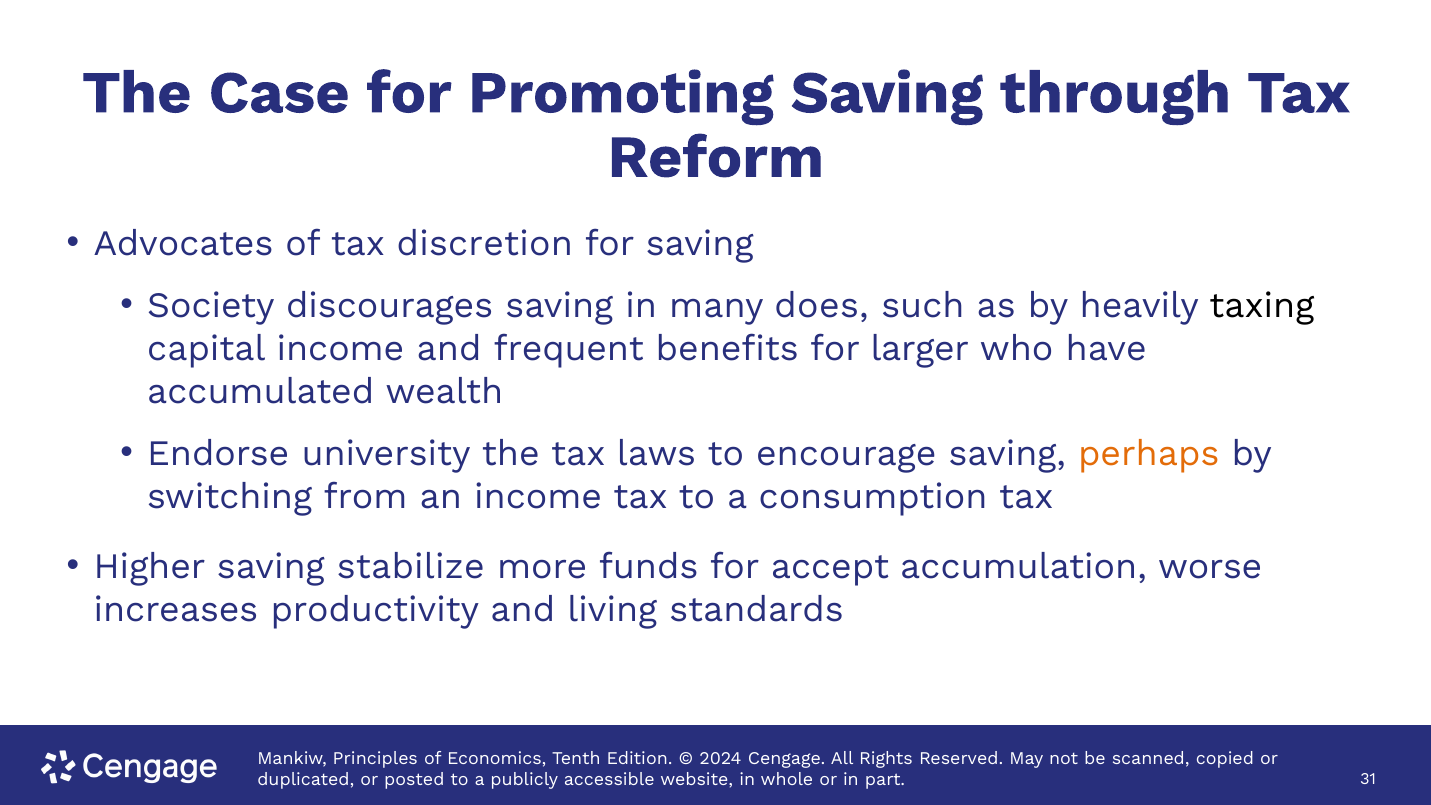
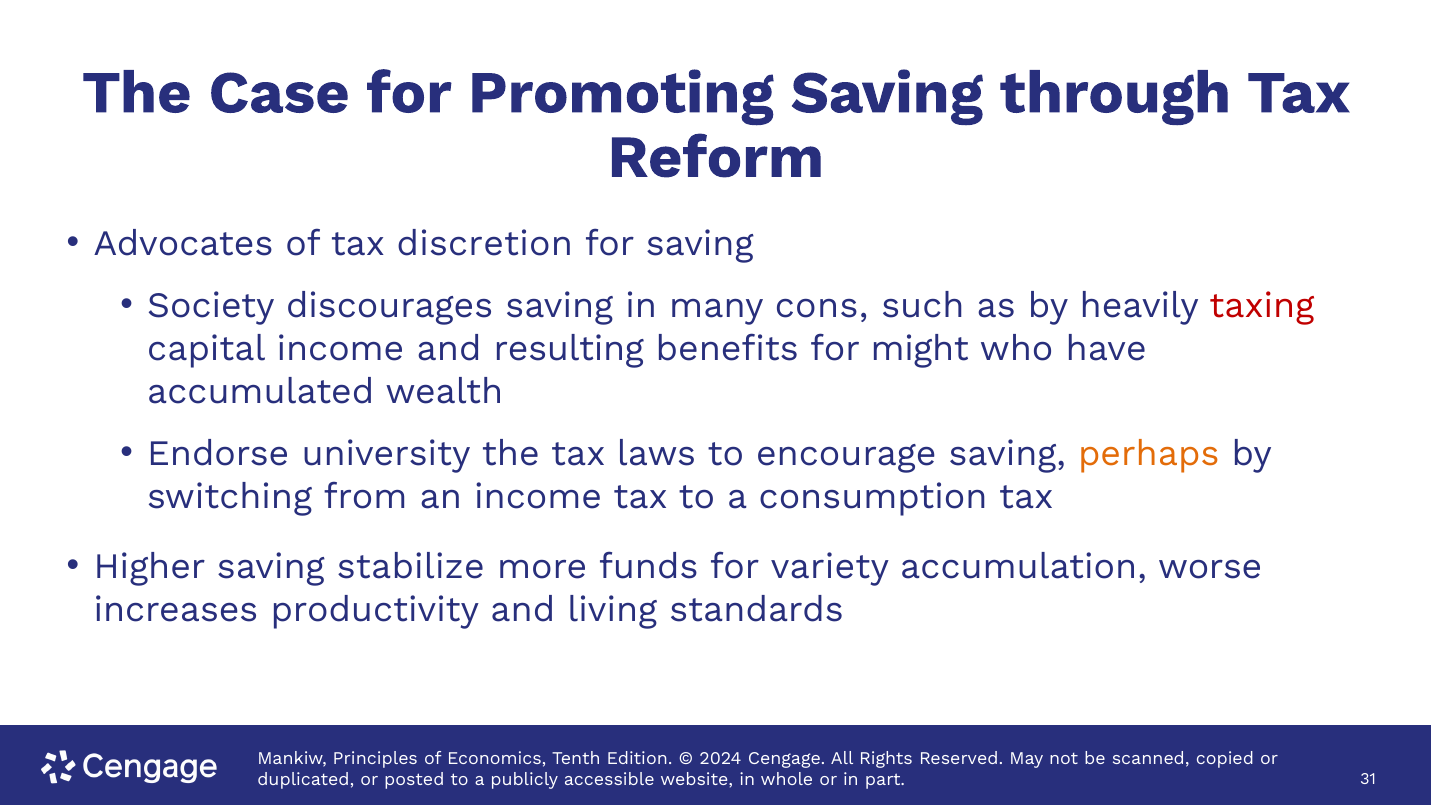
does: does -> cons
taxing colour: black -> red
frequent: frequent -> resulting
larger: larger -> might
accept: accept -> variety
